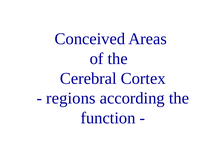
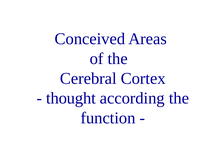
regions: regions -> thought
